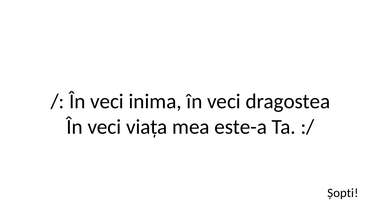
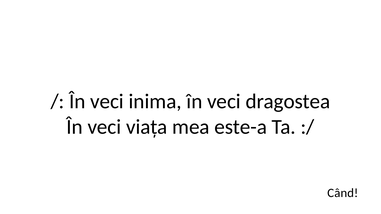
Șopti: Șopti -> Când
